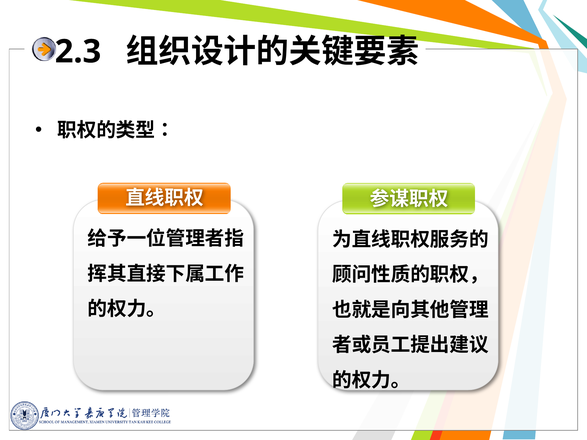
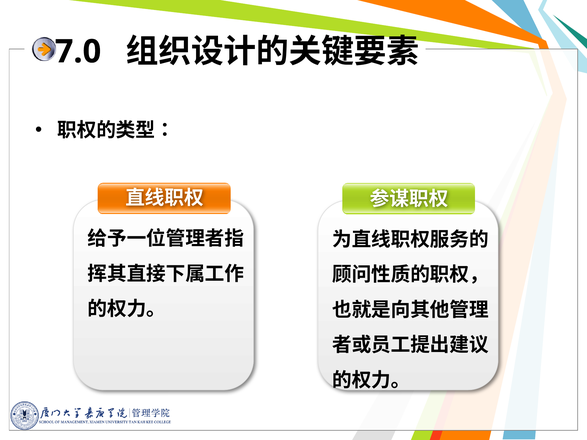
2.3: 2.3 -> 7.0
